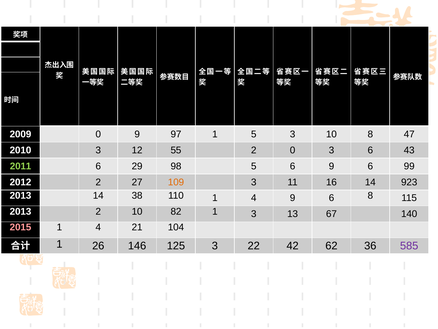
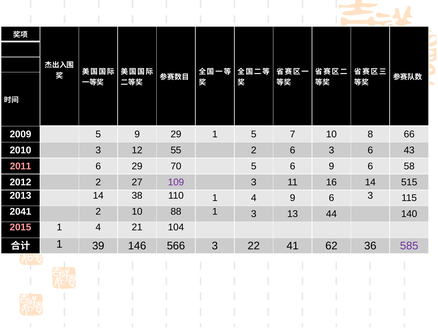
2009 0: 0 -> 5
9 97: 97 -> 29
5 3: 3 -> 7
47: 47 -> 66
2 0: 0 -> 6
2011 colour: light green -> pink
98: 98 -> 70
99: 99 -> 58
109 colour: orange -> purple
923: 923 -> 515
9 6 8: 8 -> 3
2013 at (21, 211): 2013 -> 2041
82: 82 -> 88
67: 67 -> 44
26: 26 -> 39
125: 125 -> 566
42: 42 -> 41
